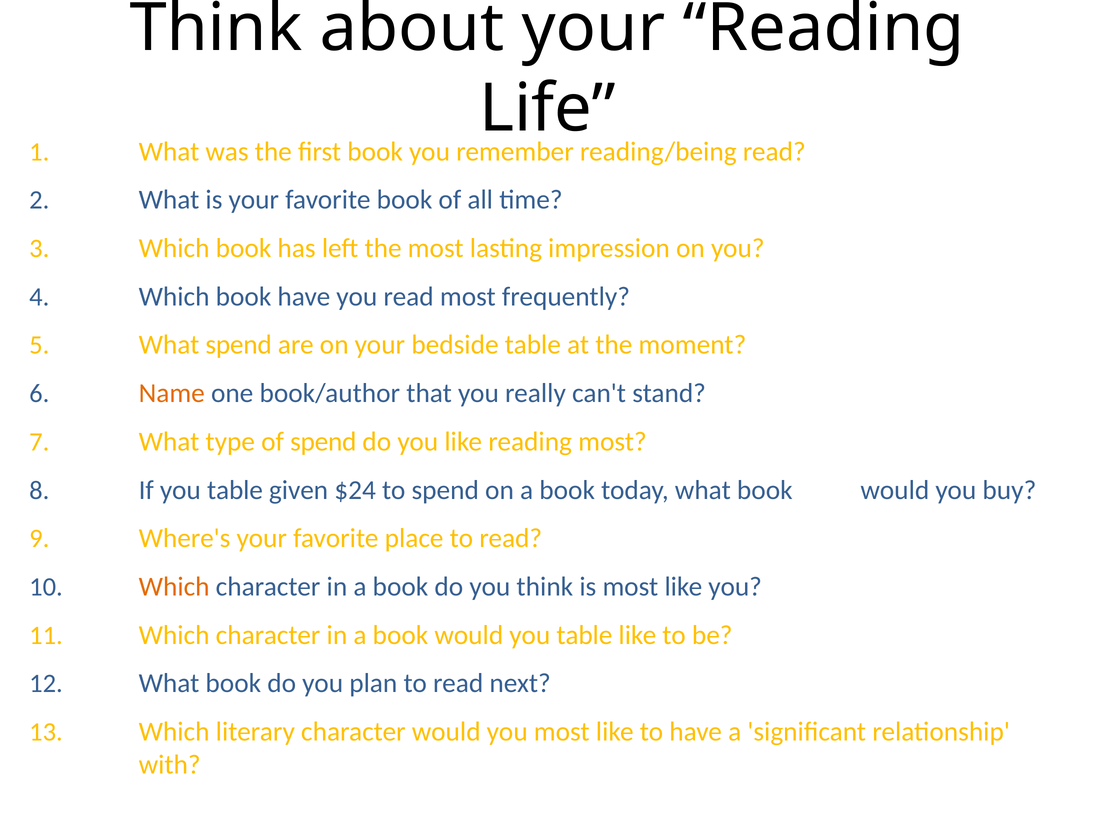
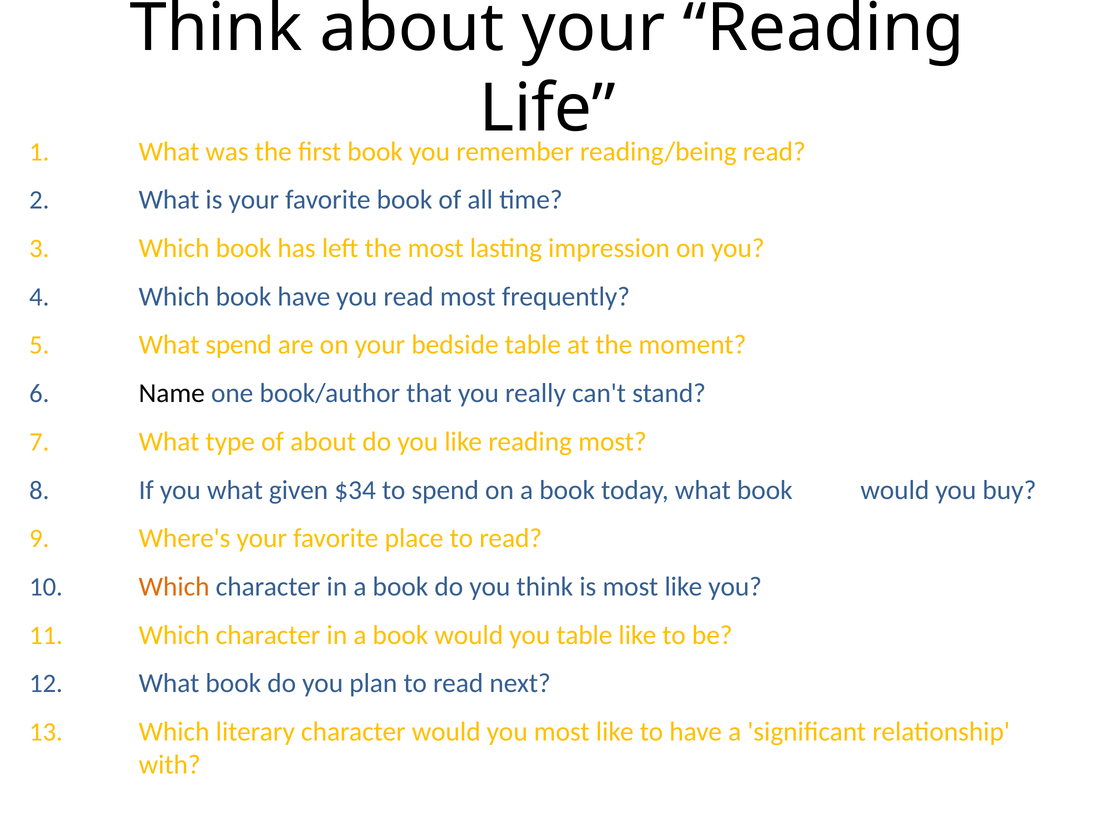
Name colour: orange -> black
of spend: spend -> about
If you table: table -> what
$24: $24 -> $34
